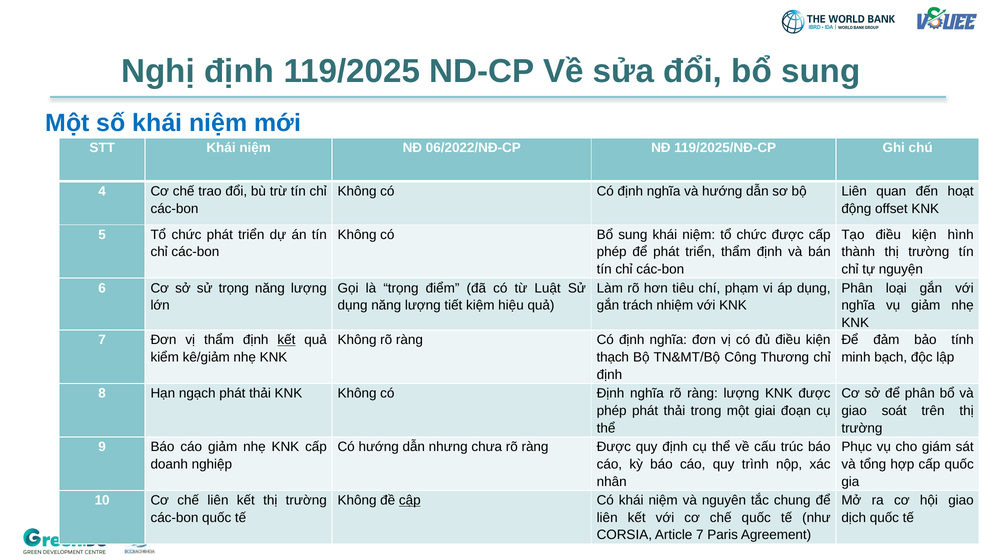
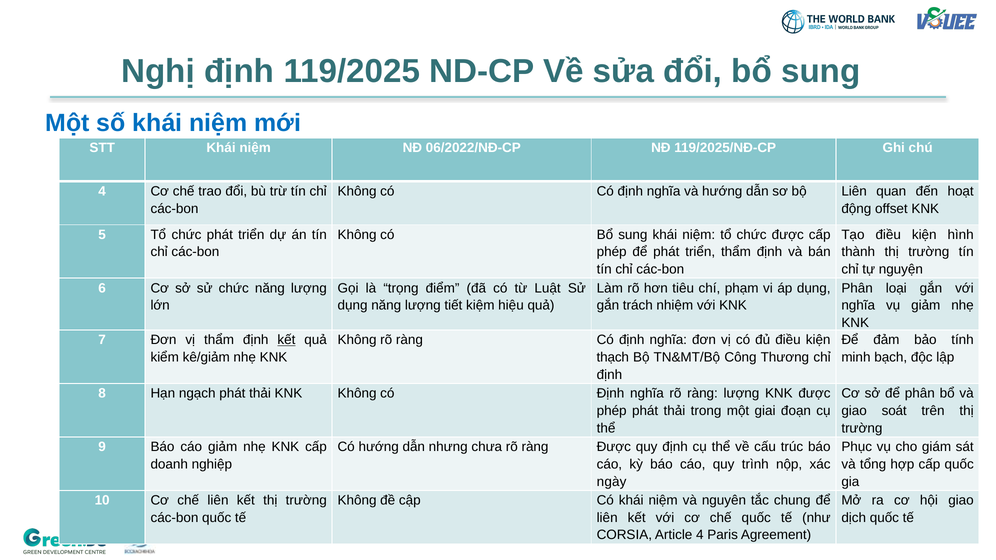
sử trọng: trọng -> chức
nhân: nhân -> ngày
cập underline: present -> none
Article 7: 7 -> 4
